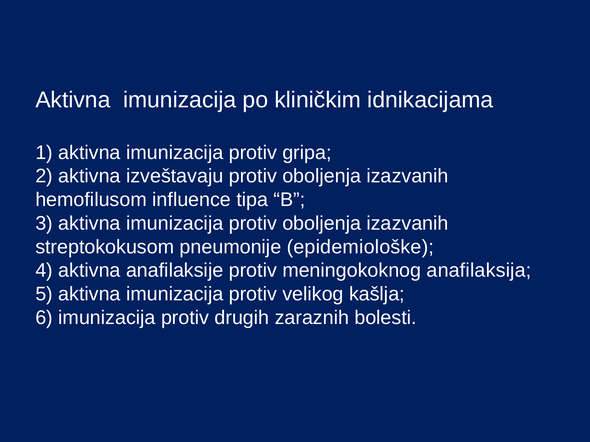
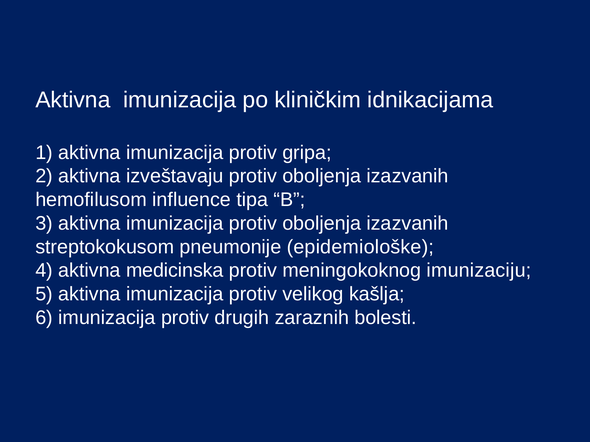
anafilaksije: anafilaksije -> medicinska
anafilaksija: anafilaksija -> imunizaciju
